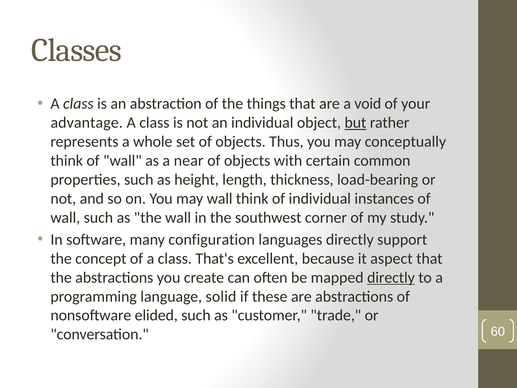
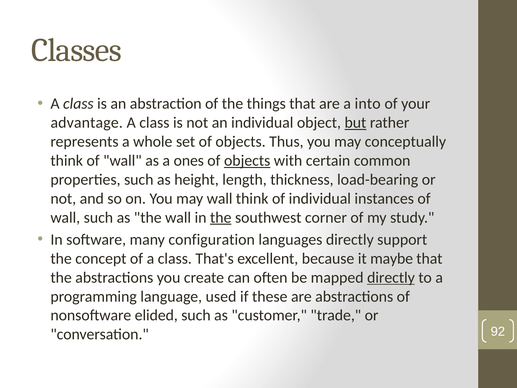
void: void -> into
near: near -> ones
objects at (247, 160) underline: none -> present
the at (221, 217) underline: none -> present
aspect: aspect -> maybe
solid: solid -> used
60: 60 -> 92
